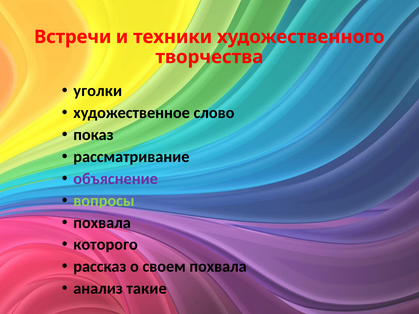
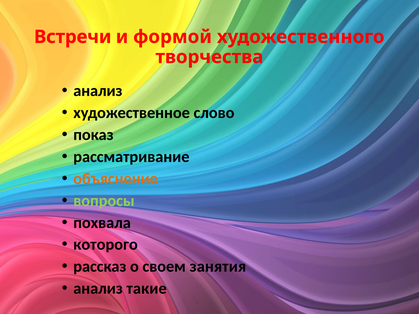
техники: техники -> формой
уголки at (98, 91): уголки -> анализ
объяснение colour: purple -> orange
своем похвала: похвала -> занятия
